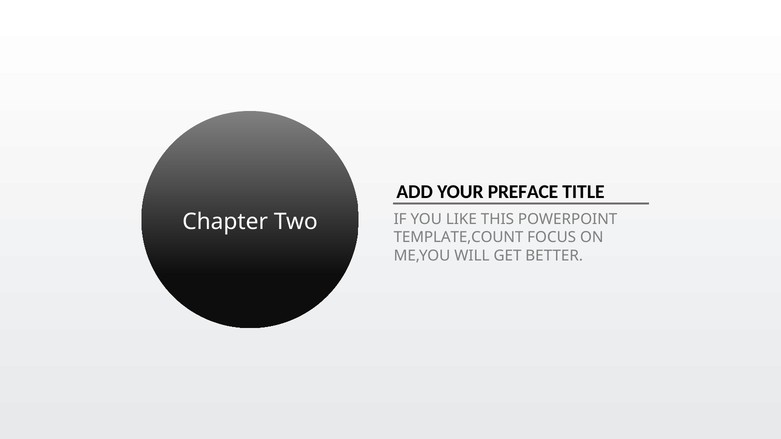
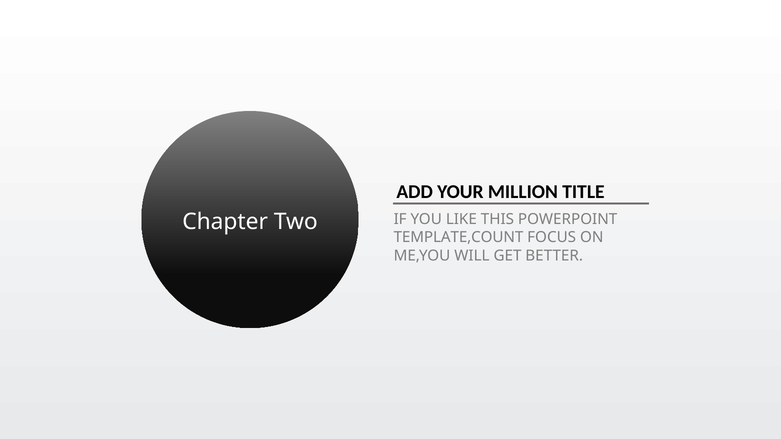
PREFACE: PREFACE -> MILLION
